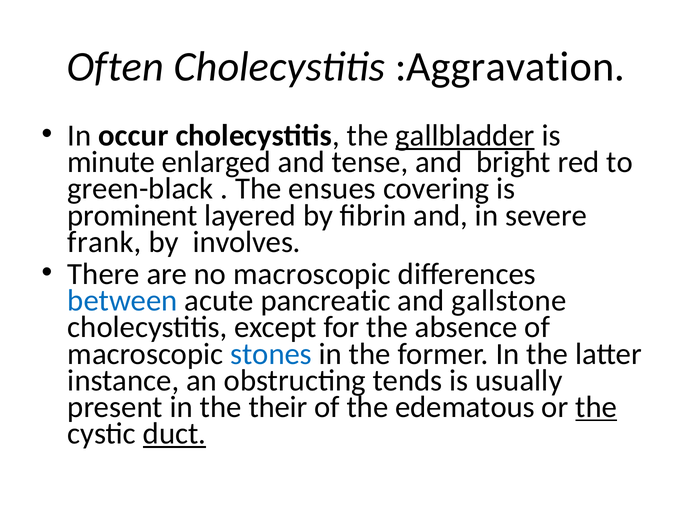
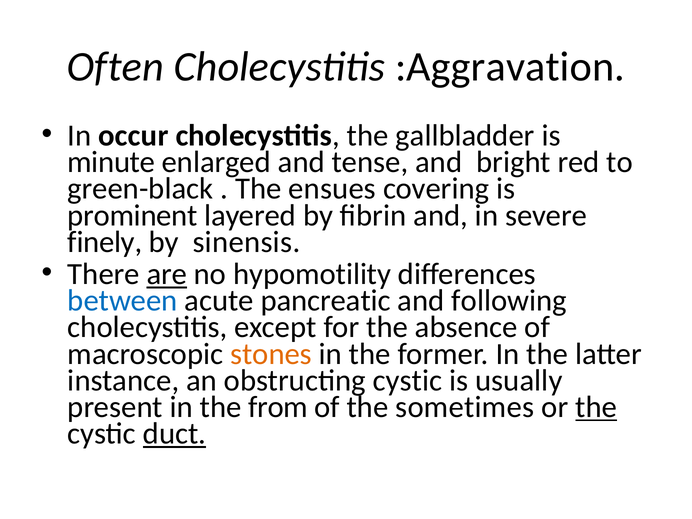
gallbladder underline: present -> none
frank: frank -> finely
involves: involves -> sinensis
are underline: none -> present
no macroscopic: macroscopic -> hypomotility
gallstone: gallstone -> following
stones colour: blue -> orange
obstructing tends: tends -> cystic
their: their -> from
edematous: edematous -> sometimes
